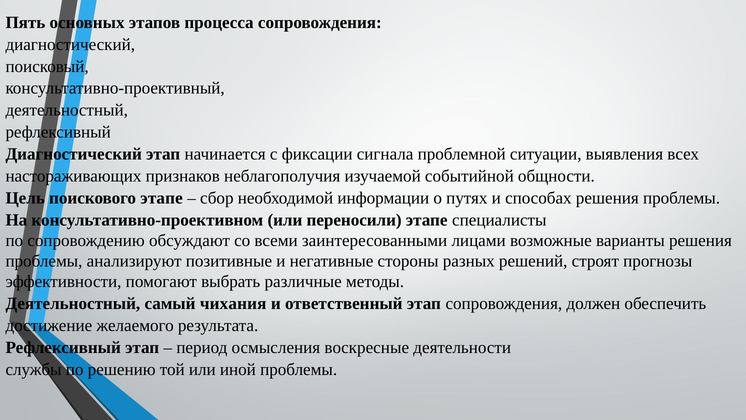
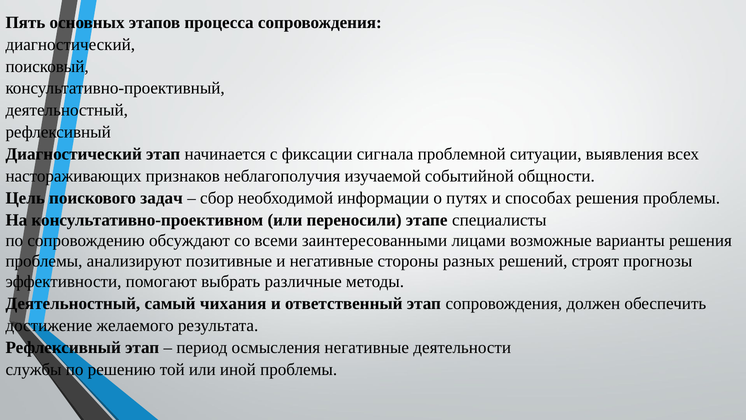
поискового этапе: этапе -> задач
осмысления воскресные: воскресные -> негативные
